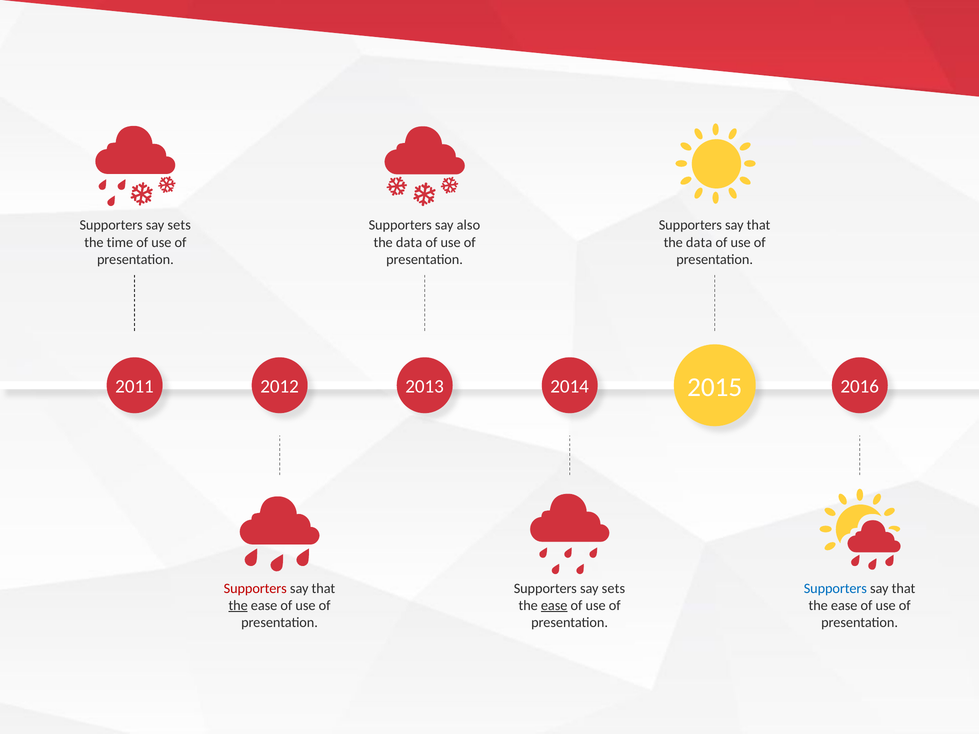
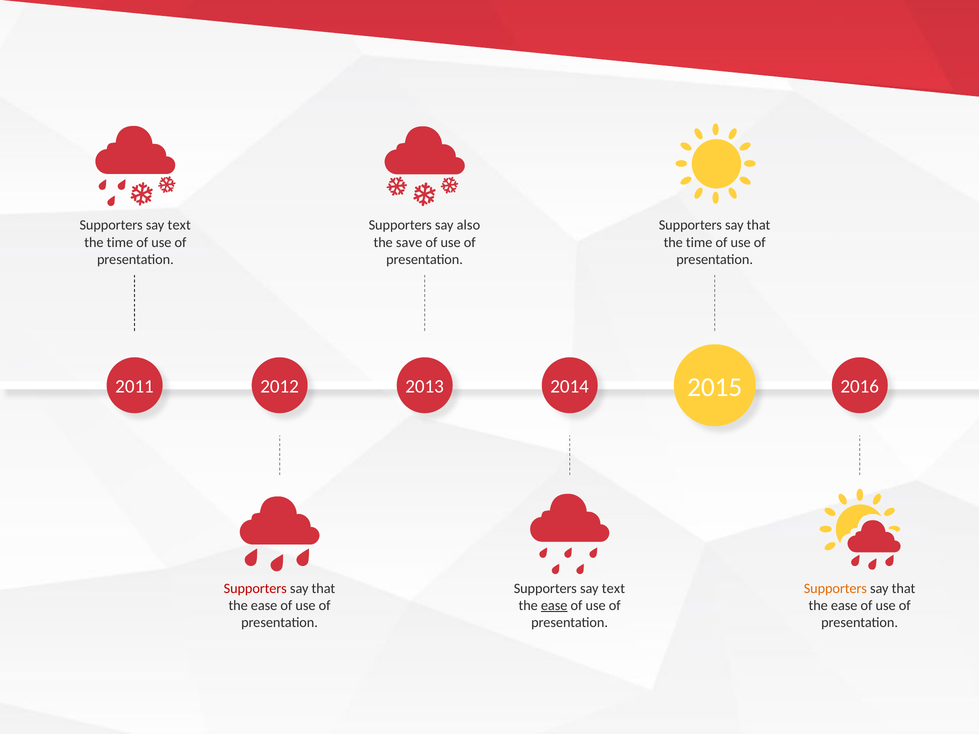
sets at (179, 225): sets -> text
data at (409, 242): data -> save
data at (699, 242): data -> time
sets at (613, 589): sets -> text
Supporters at (835, 589) colour: blue -> orange
the at (238, 606) underline: present -> none
